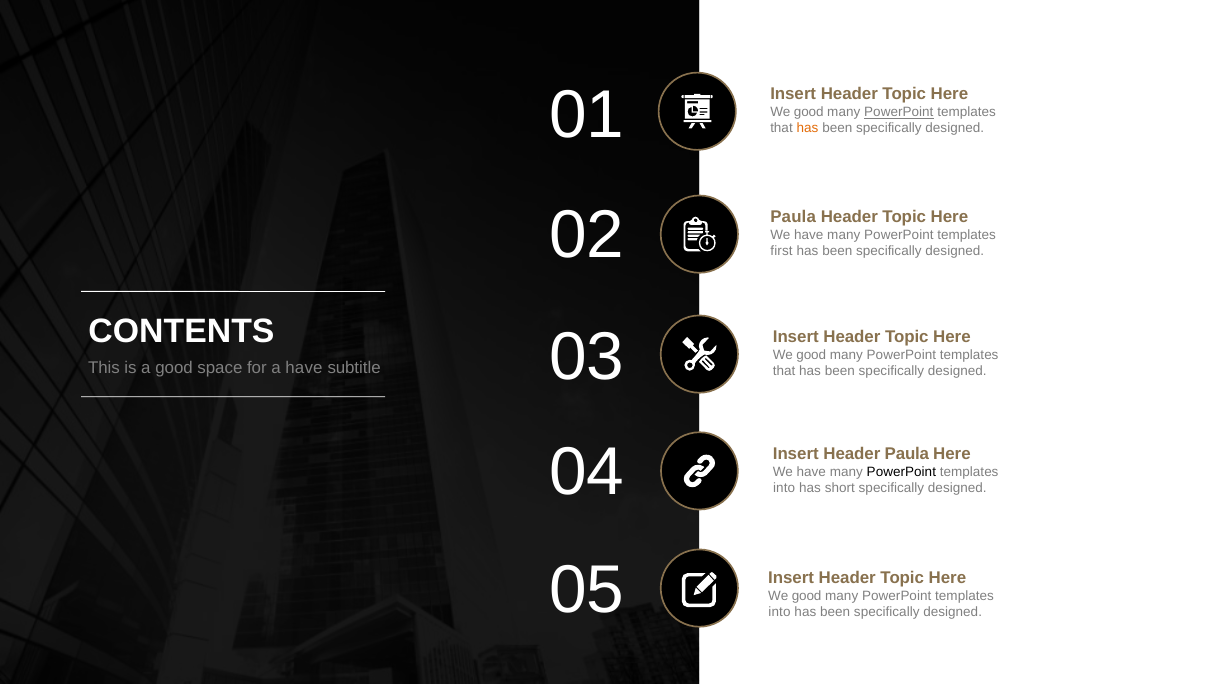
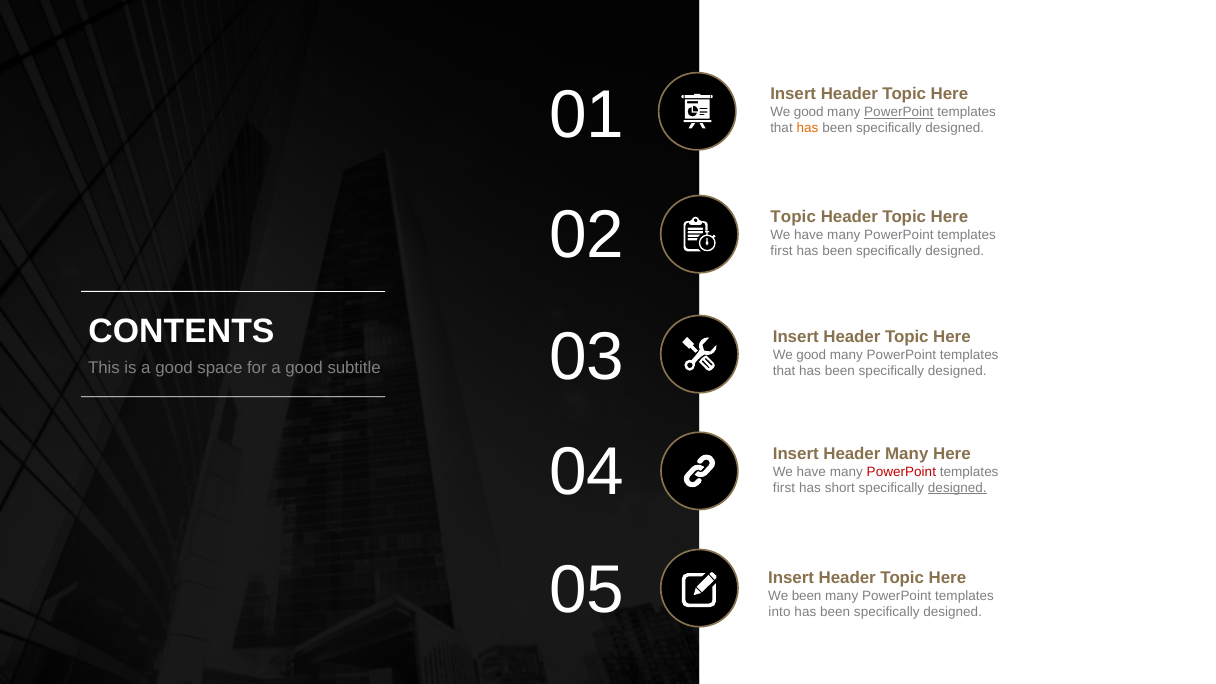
Paula at (793, 217): Paula -> Topic
for a have: have -> good
Header Paula: Paula -> Many
PowerPoint at (901, 472) colour: black -> red
into at (784, 488): into -> first
designed at (957, 488) underline: none -> present
good at (807, 596): good -> been
